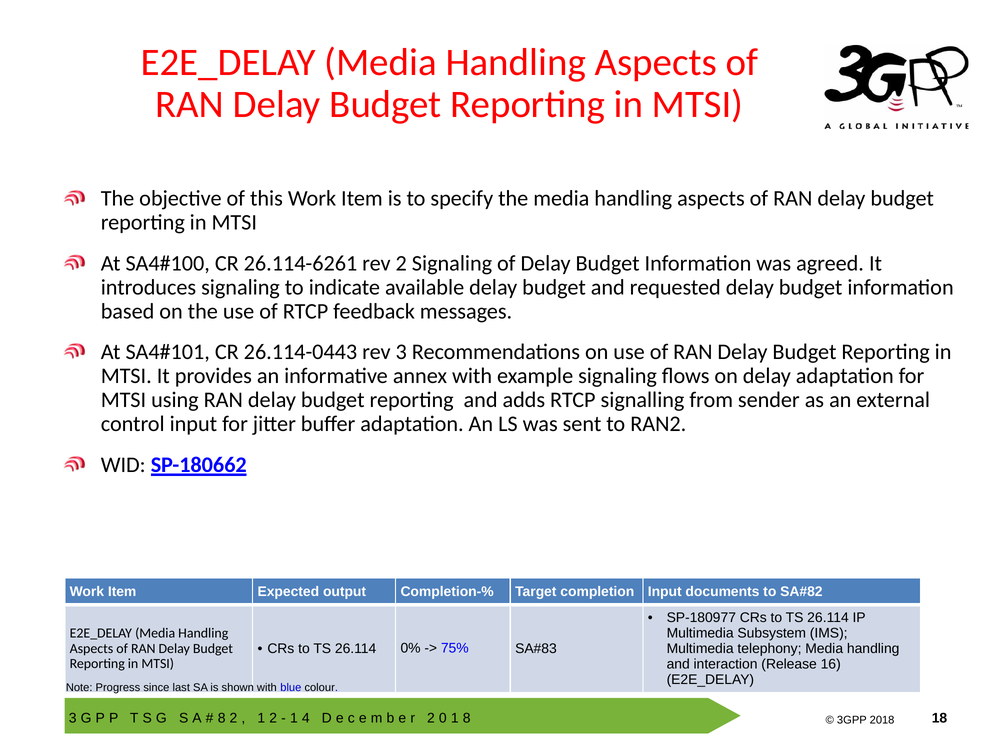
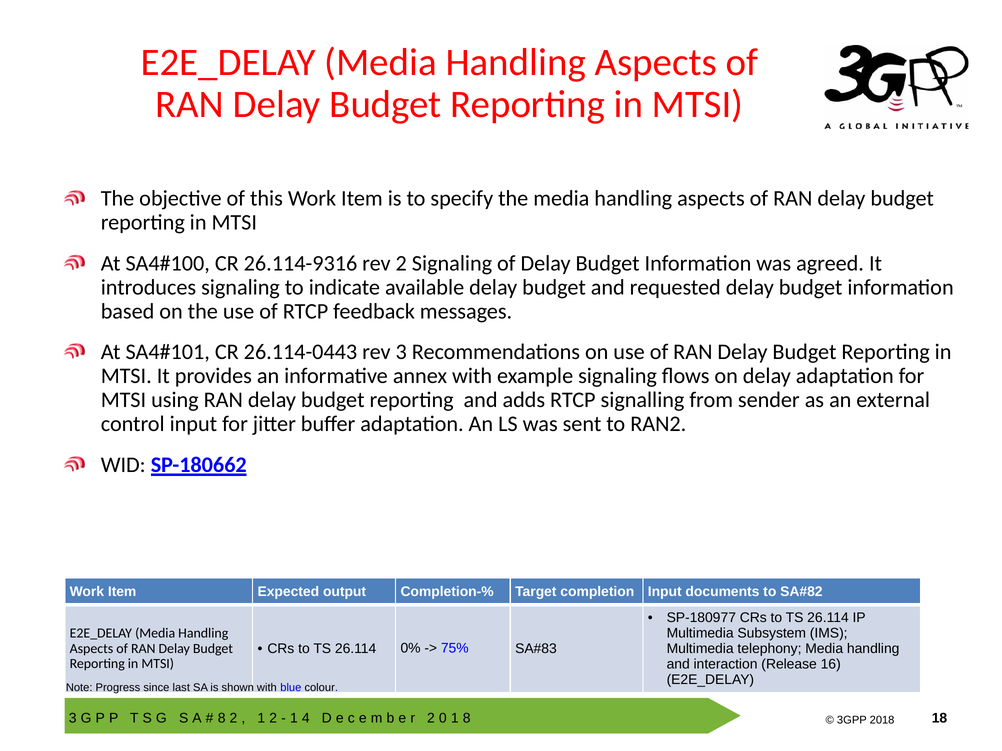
26.114-6261: 26.114-6261 -> 26.114-9316
